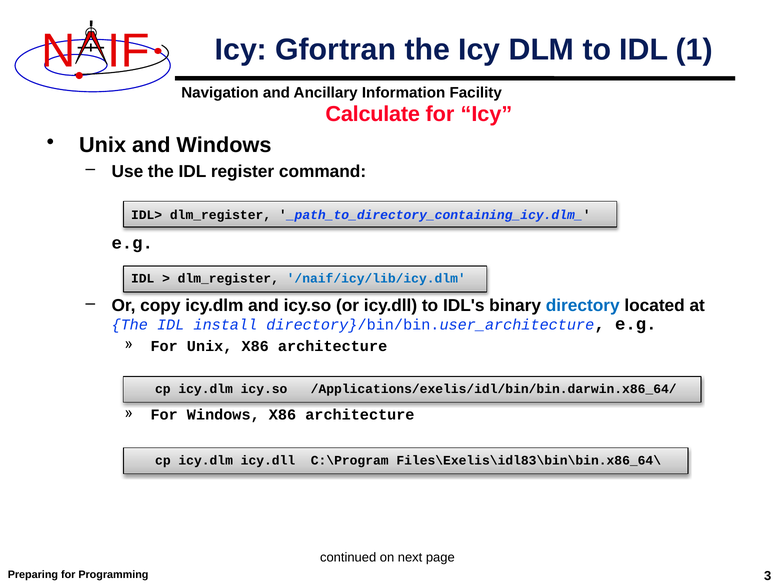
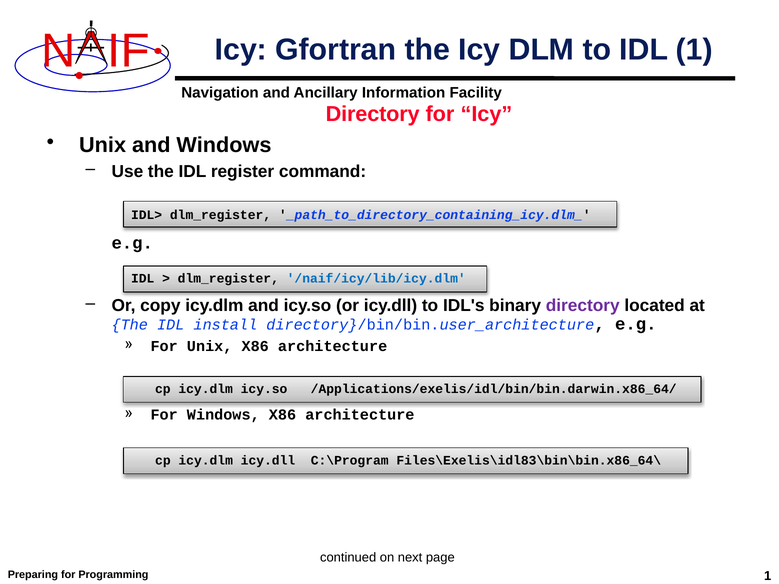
Calculate at (373, 114): Calculate -> Directory
directory at (583, 306) colour: blue -> purple
Programming 3: 3 -> 1
